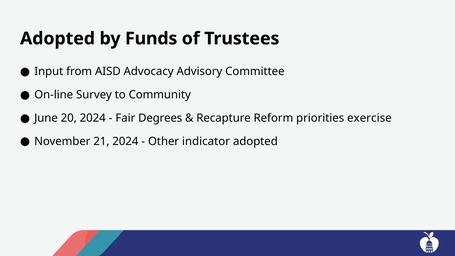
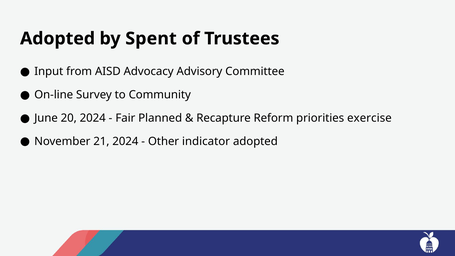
Funds: Funds -> Spent
Degrees: Degrees -> Planned
